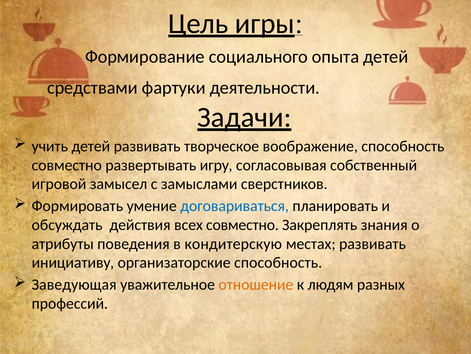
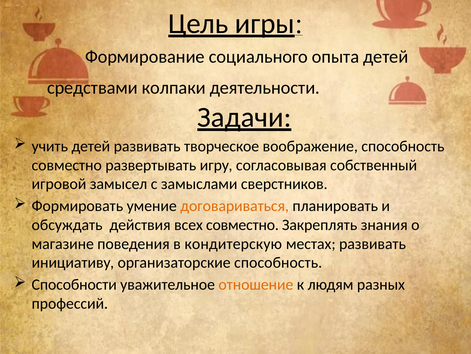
фартуки: фартуки -> колпаки
договариваться colour: blue -> orange
атрибуты: атрибуты -> магазине
Заведующая: Заведующая -> Способности
